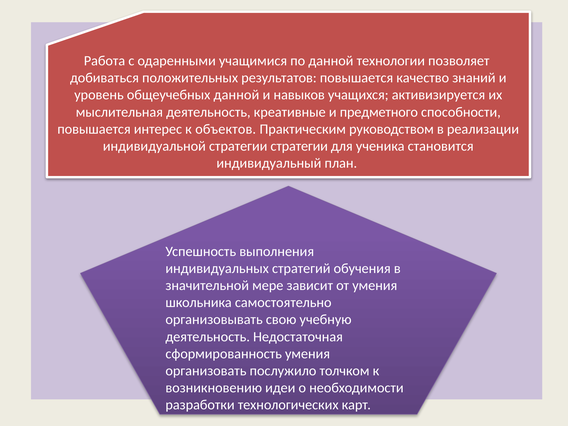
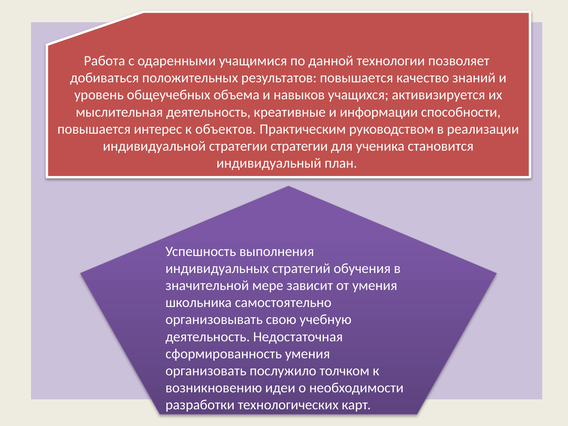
общеучебных данной: данной -> объема
предметного: предметного -> информации
